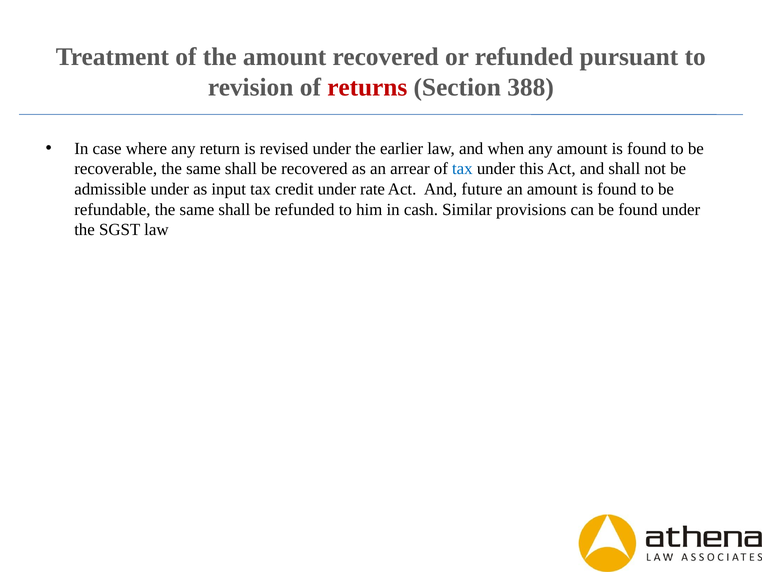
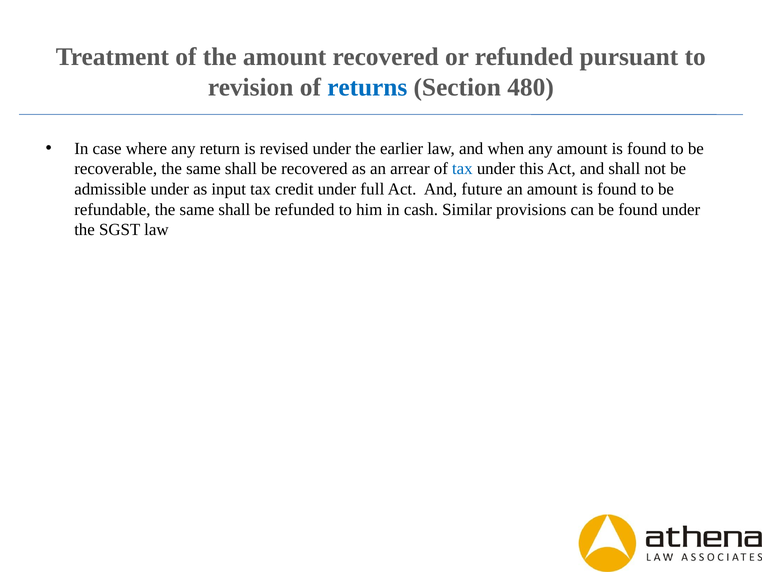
returns colour: red -> blue
388: 388 -> 480
rate: rate -> full
